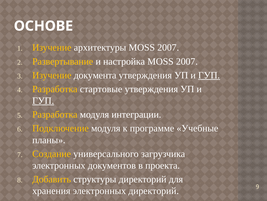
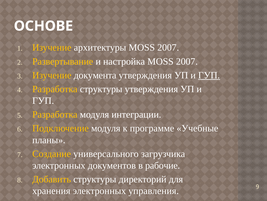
Разработка стартовые: стартовые -> структуры
ГУП at (43, 100) underline: present -> none
проекта: проекта -> рабочие
электронных директорий: директорий -> управления
